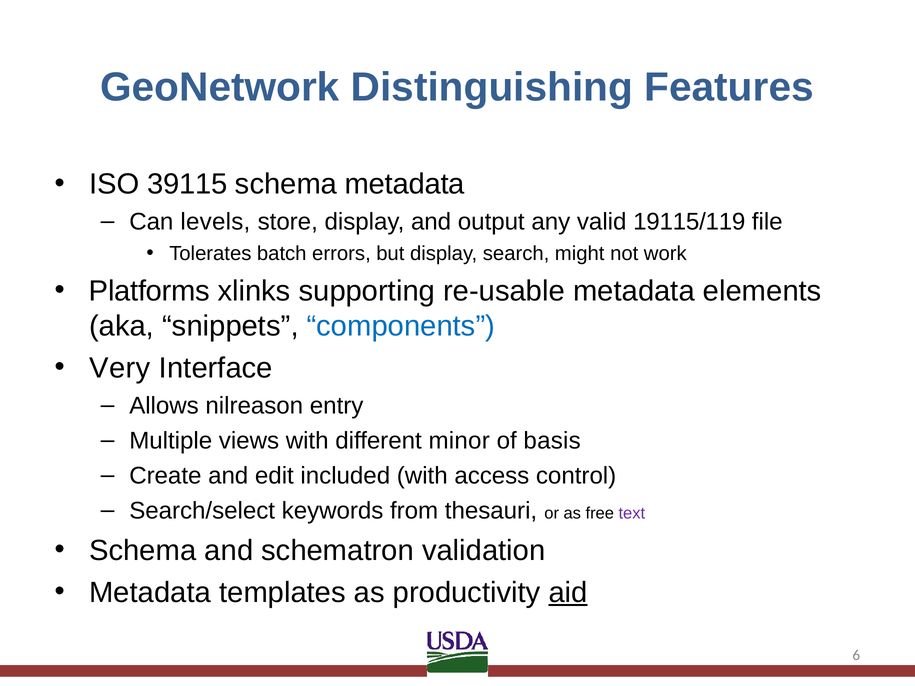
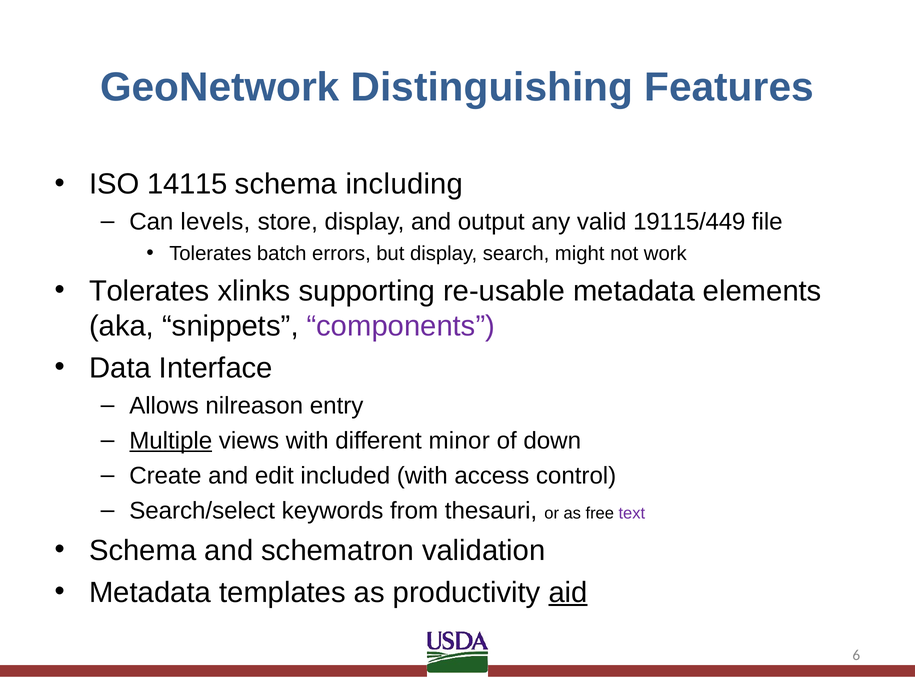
39115: 39115 -> 14115
schema metadata: metadata -> including
19115/119: 19115/119 -> 19115/449
Platforms at (149, 291): Platforms -> Tolerates
components colour: blue -> purple
Very: Very -> Data
Multiple underline: none -> present
basis: basis -> down
